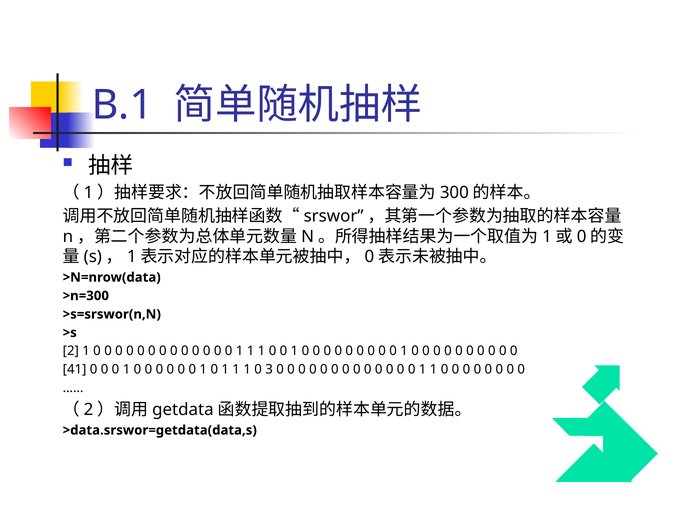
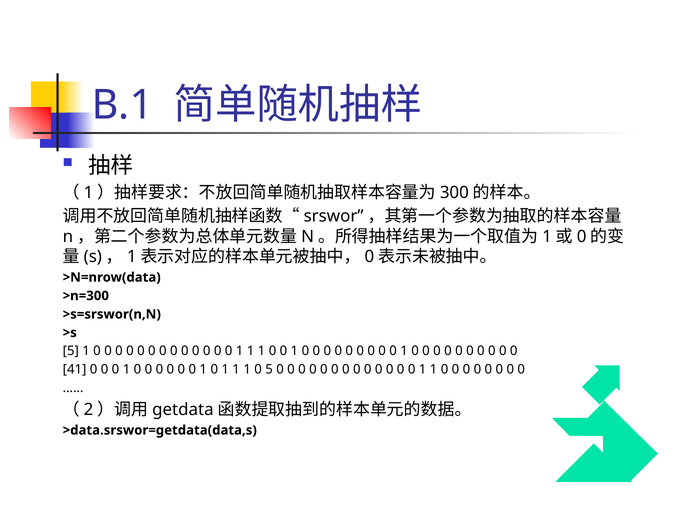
2 at (71, 351): 2 -> 5
0 3: 3 -> 5
